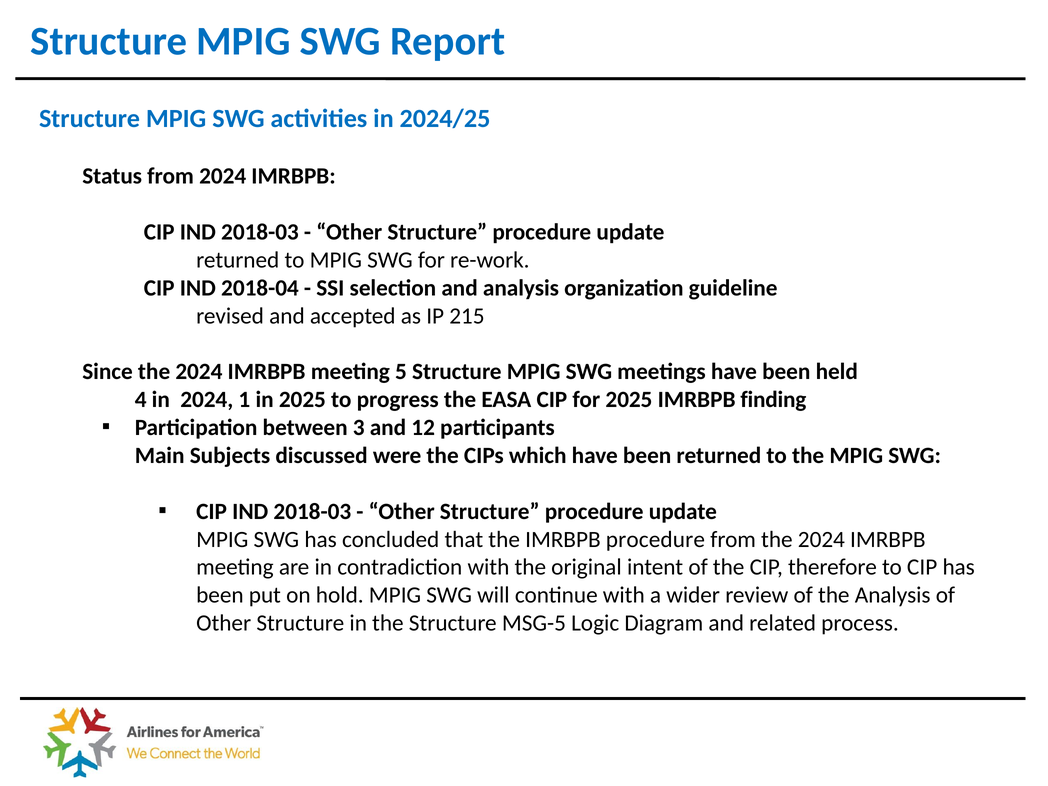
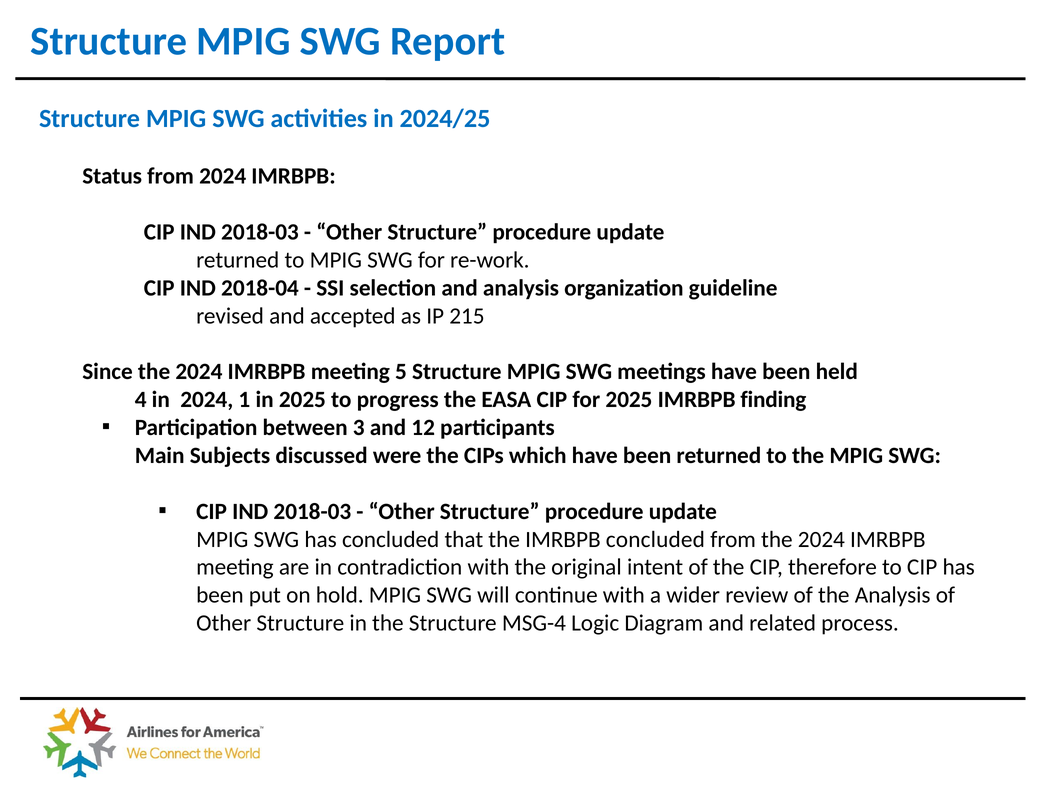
IMRBPB procedure: procedure -> concluded
MSG-5: MSG-5 -> MSG-4
